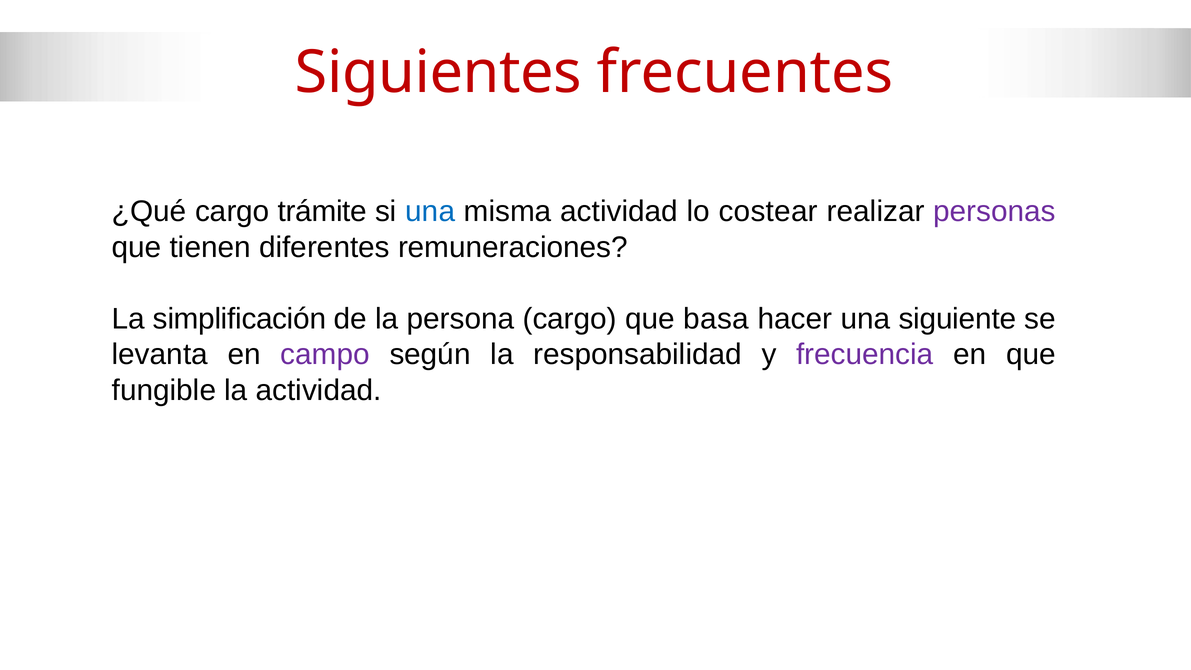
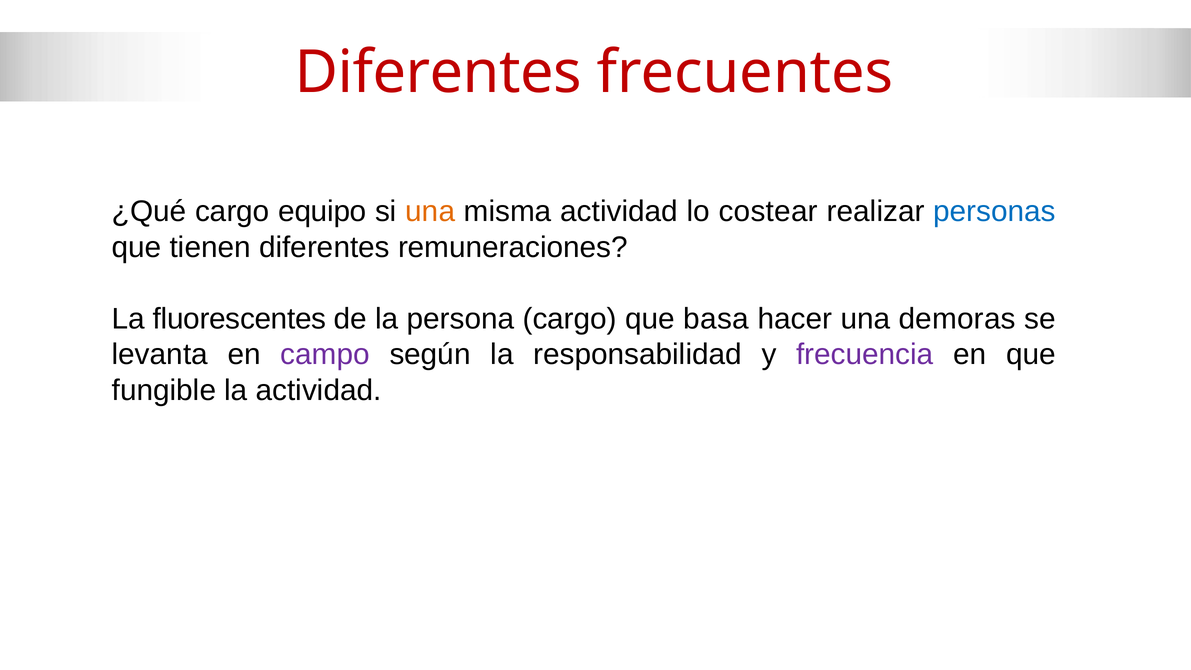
Siguientes at (438, 73): Siguientes -> Diferentes
trámite: trámite -> equipo
una at (430, 212) colour: blue -> orange
personas colour: purple -> blue
simplificación: simplificación -> fluorescentes
siguiente: siguiente -> demoras
